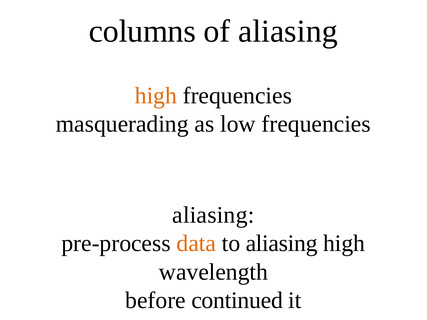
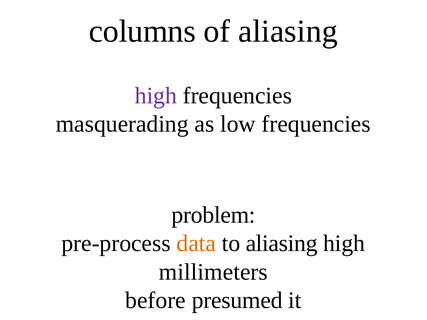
high at (156, 96) colour: orange -> purple
aliasing at (213, 215): aliasing -> problem
wavelength: wavelength -> millimeters
continued: continued -> presumed
